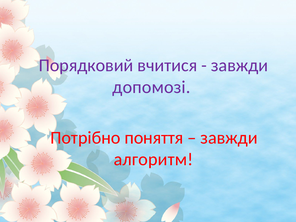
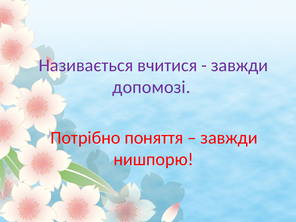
Порядковий: Порядковий -> Називається
алгоритм: алгоритм -> нишпорю
